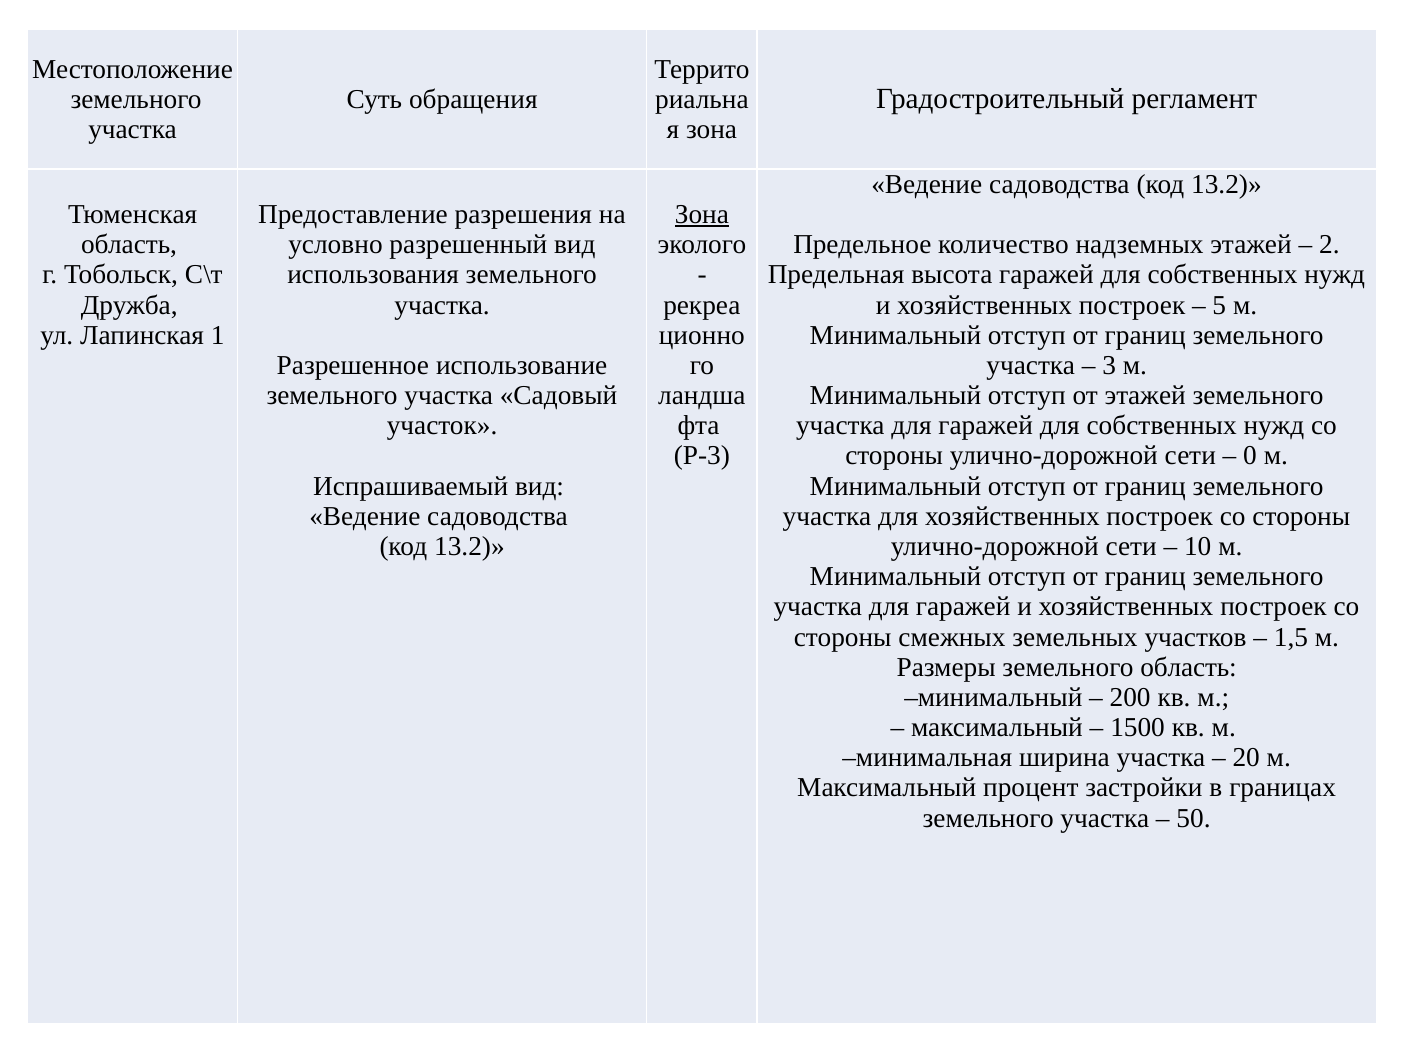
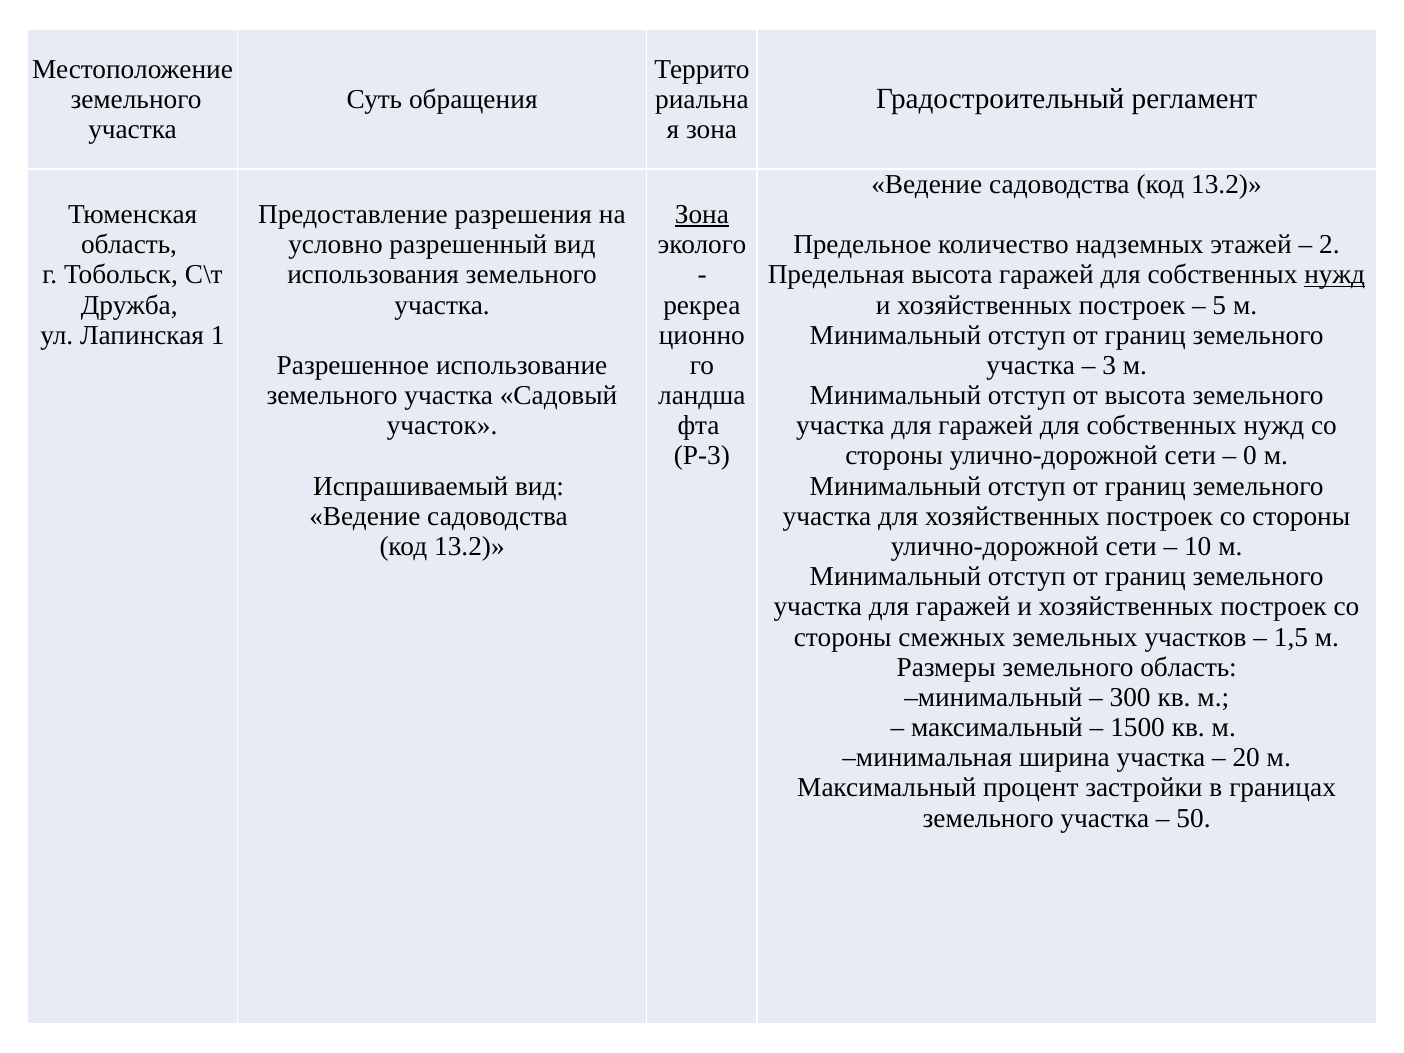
нужд at (1335, 275) underline: none -> present
от этажей: этажей -> высота
200: 200 -> 300
